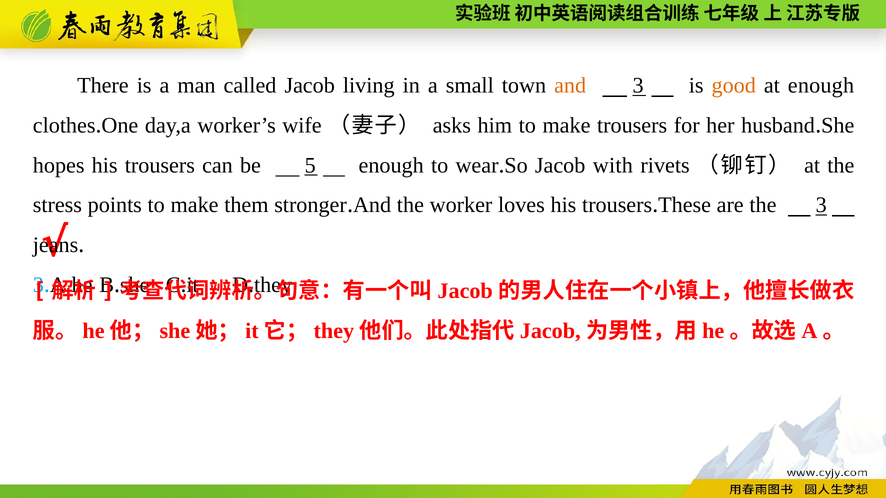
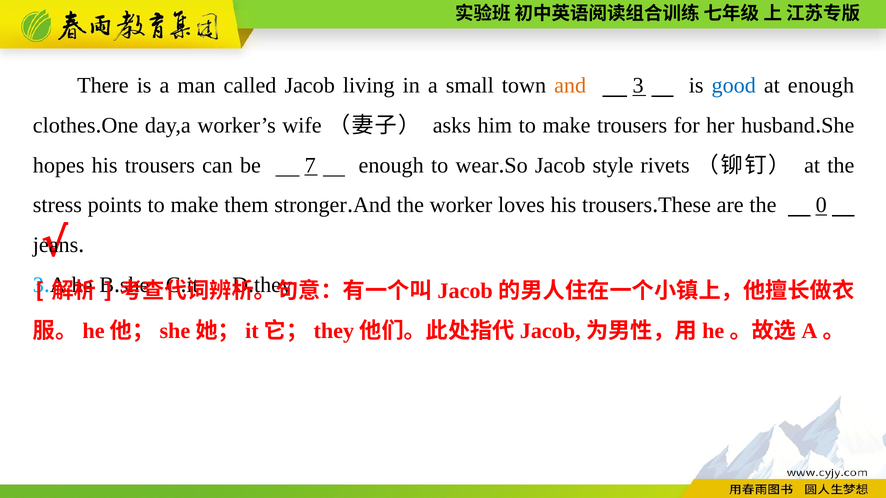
good colour: orange -> blue
5: 5 -> 7
with: with -> style
the 3: 3 -> 0
